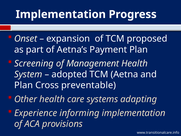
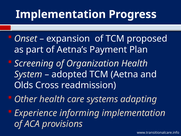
Management: Management -> Organization
Plan at (24, 85): Plan -> Olds
preventable: preventable -> readmission
